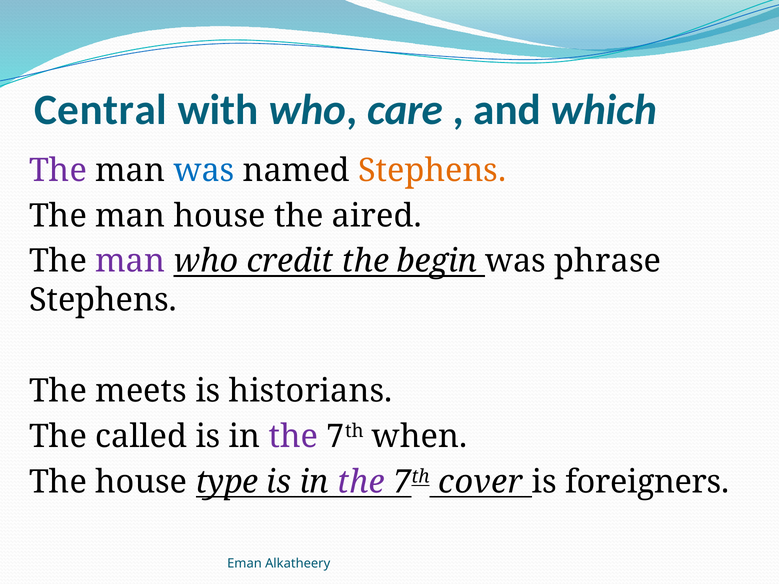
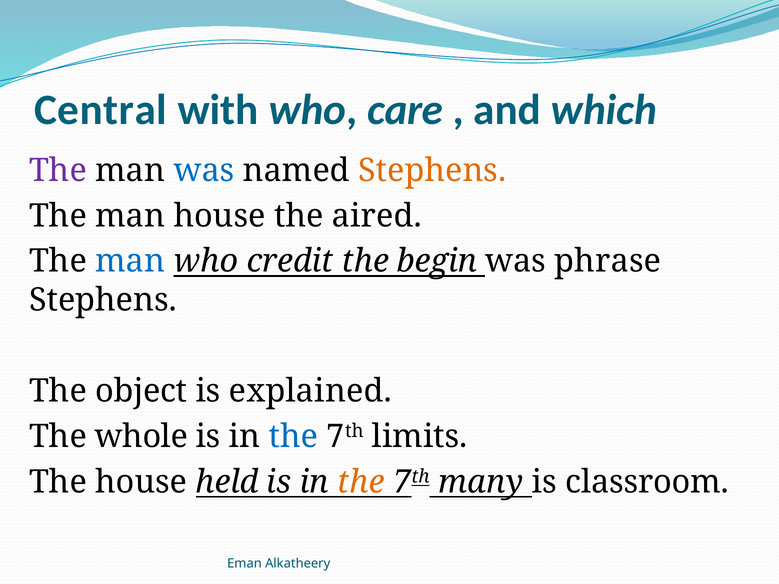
man at (130, 261) colour: purple -> blue
meets: meets -> object
historians: historians -> explained
called: called -> whole
the at (293, 437) colour: purple -> blue
when: when -> limits
type: type -> held
the at (361, 482) colour: purple -> orange
cover: cover -> many
foreigners: foreigners -> classroom
